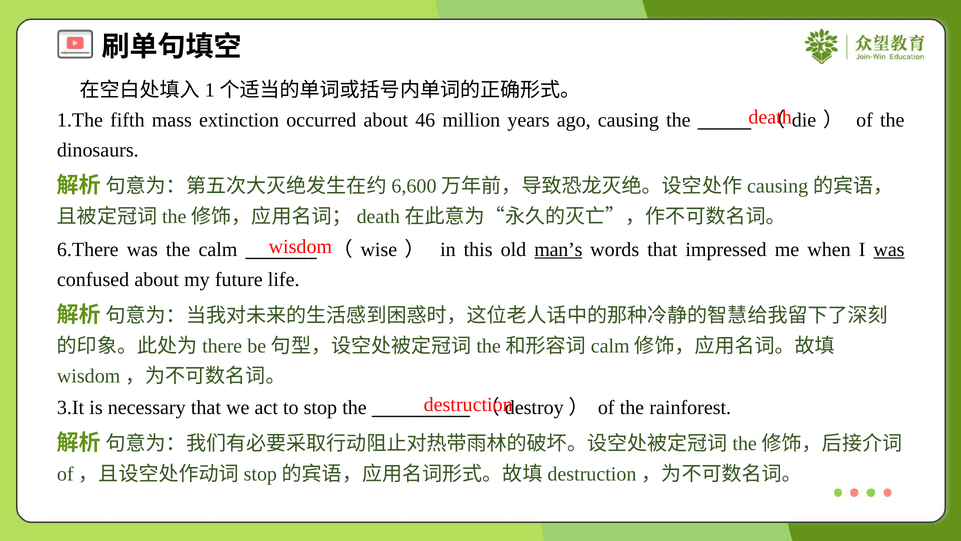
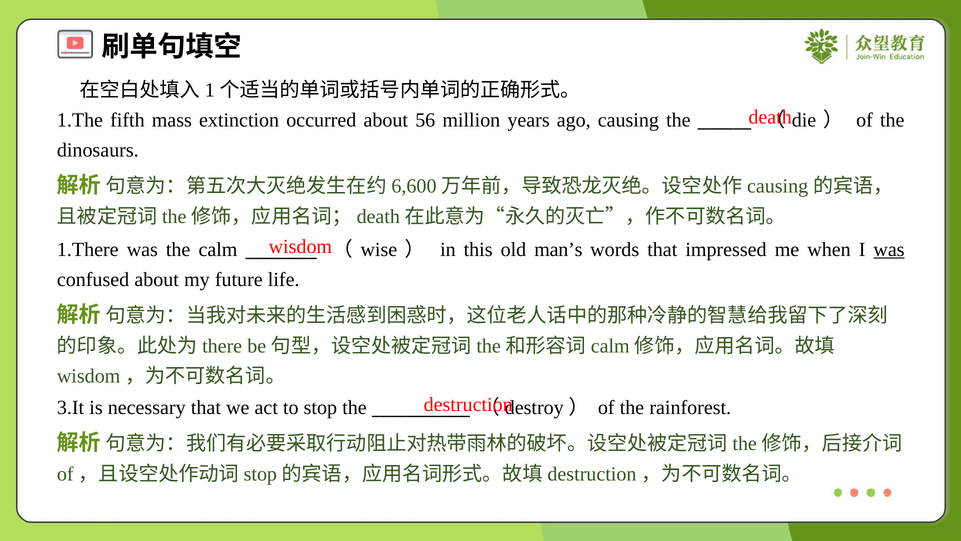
46: 46 -> 56
6.There: 6.There -> 1.There
man’s underline: present -> none
